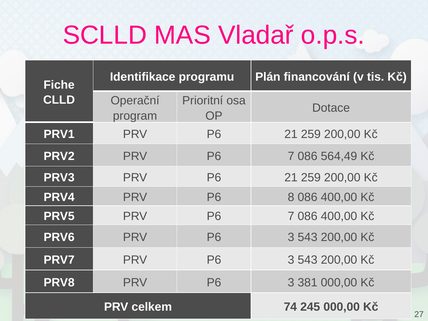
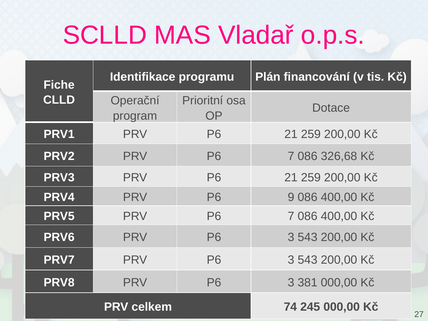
564,49: 564,49 -> 326,68
8: 8 -> 9
